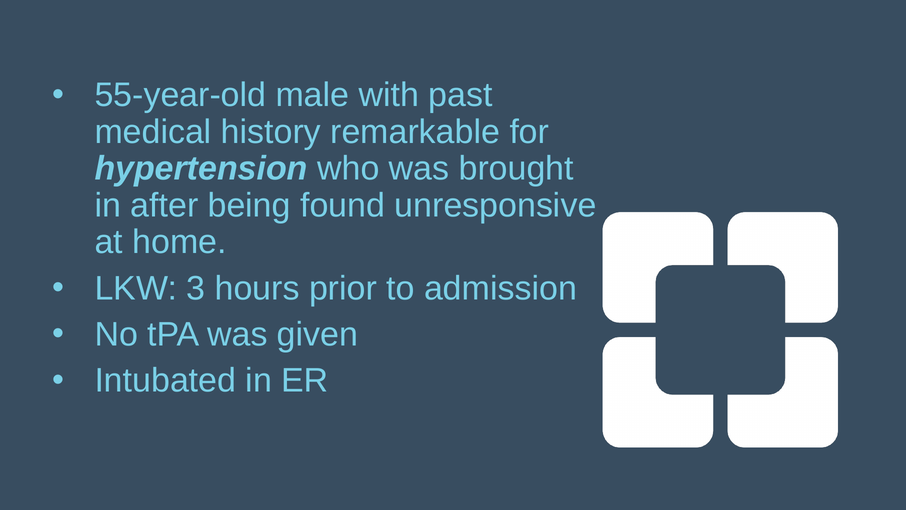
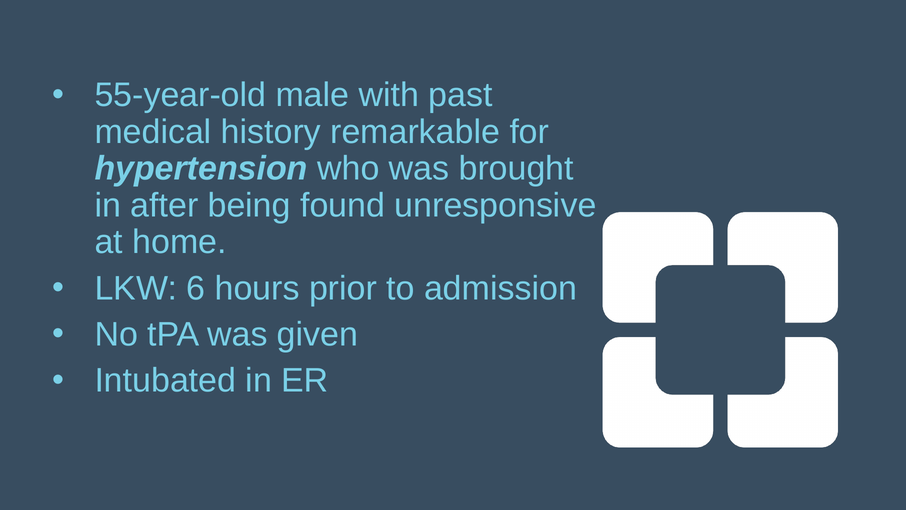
3: 3 -> 6
